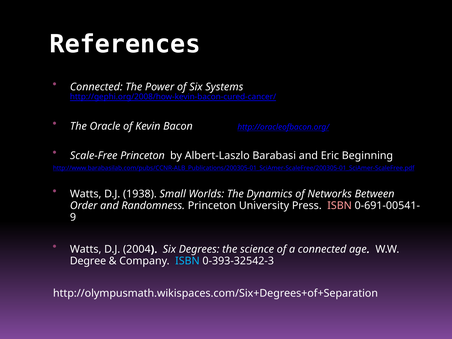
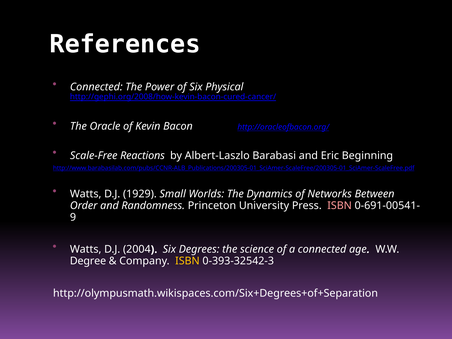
Systems: Systems -> Physical
Scale-Free Princeton: Princeton -> Reactions
1938: 1938 -> 1929
ISBN at (187, 261) colour: light blue -> yellow
